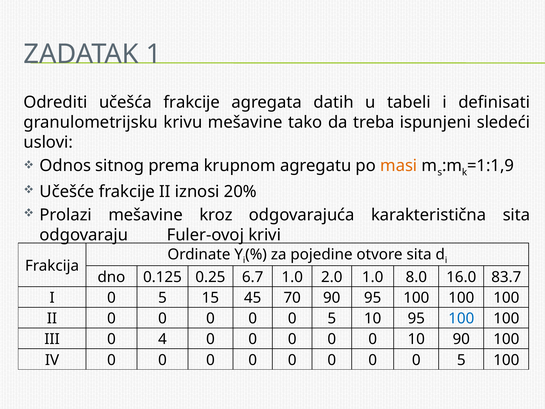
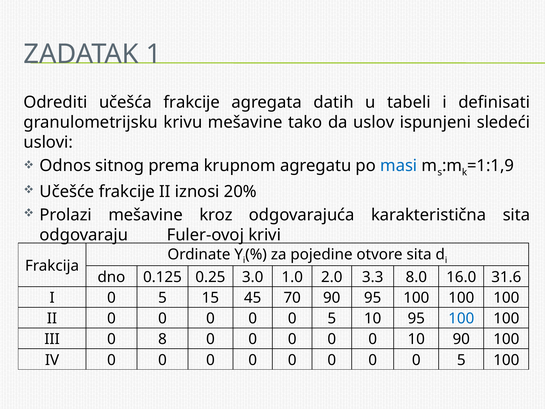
treba: treba -> uslov
masi colour: orange -> blue
6.7: 6.7 -> 3.0
2.0 1.0: 1.0 -> 3.3
83.7: 83.7 -> 31.6
4: 4 -> 8
